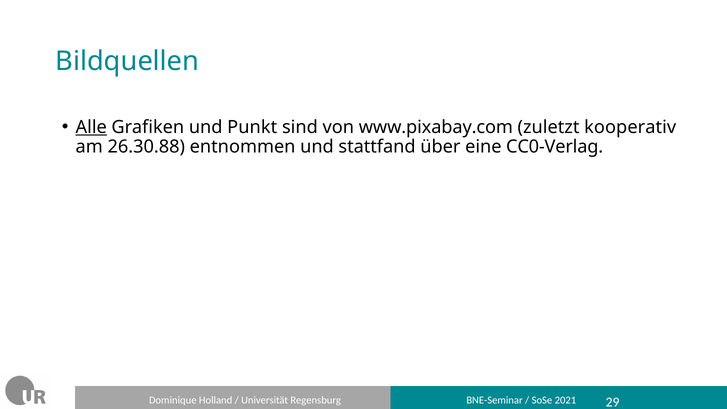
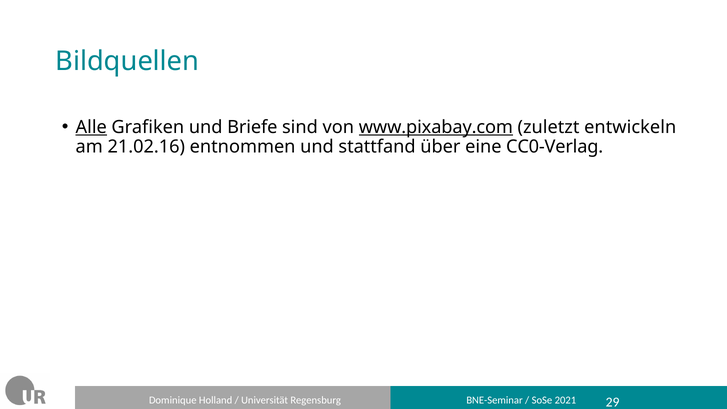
Punkt: Punkt -> Briefe
www.pixabay.com underline: none -> present
kooperativ: kooperativ -> entwickeln
26.30.88: 26.30.88 -> 21.02.16
